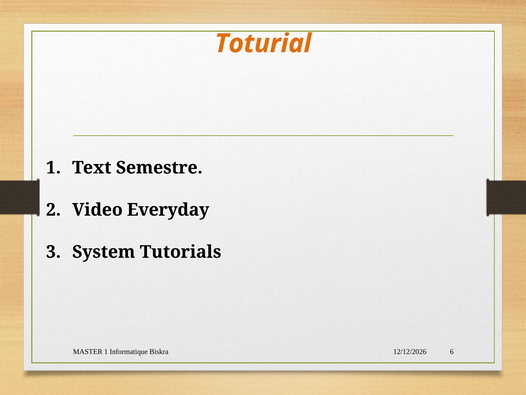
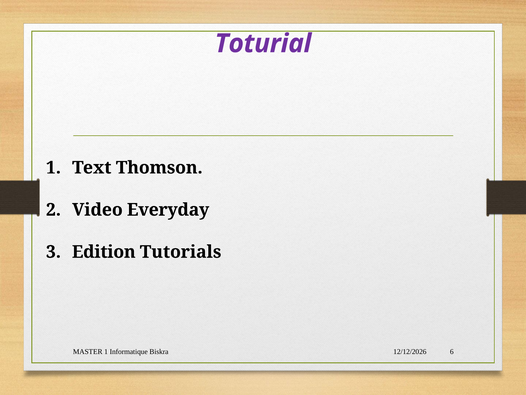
Toturial colour: orange -> purple
Semestre: Semestre -> Thomson
System: System -> Edition
